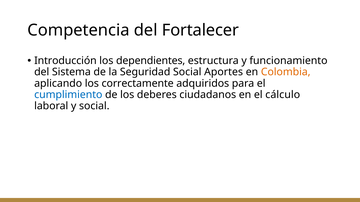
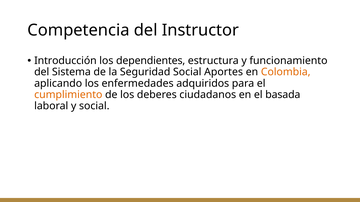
Fortalecer: Fortalecer -> Instructor
correctamente: correctamente -> enfermedades
cumplimiento colour: blue -> orange
cálculo: cálculo -> basada
